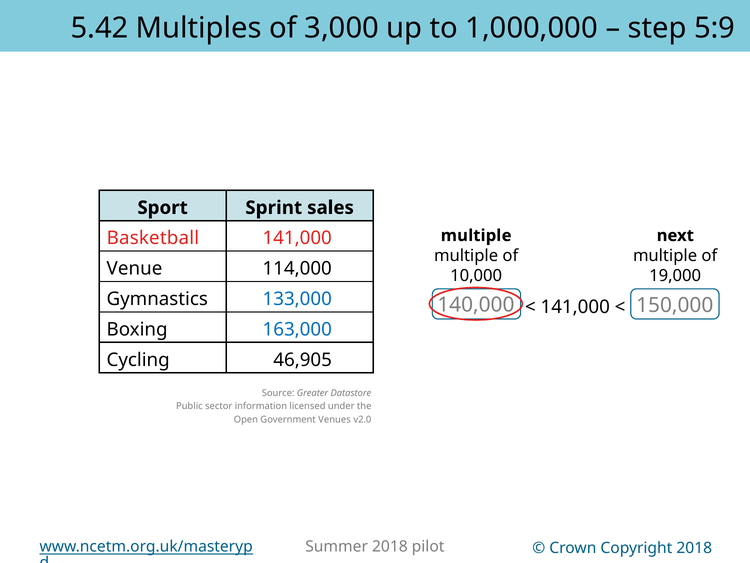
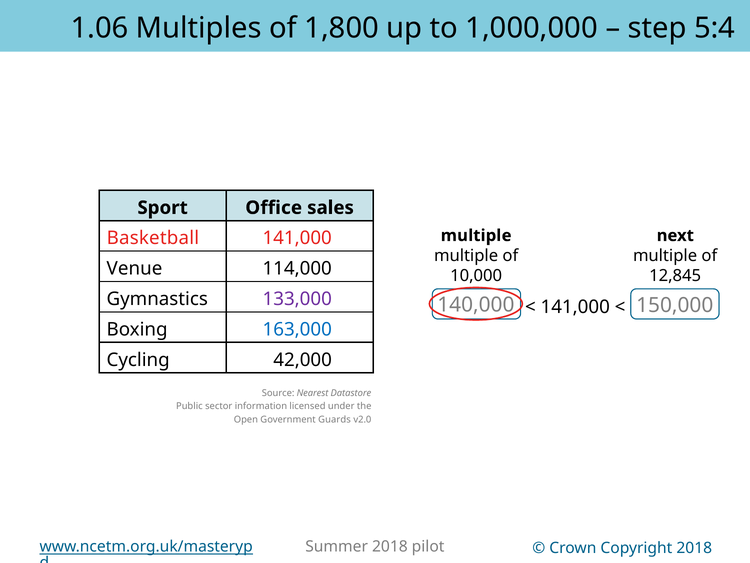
5.42: 5.42 -> 1.06
3,000: 3,000 -> 1,800
5:9: 5:9 -> 5:4
Sprint: Sprint -> Office
19,000: 19,000 -> 12,845
133,000 colour: blue -> purple
46,905: 46,905 -> 42,000
Greater: Greater -> Nearest
Venues: Venues -> Guards
